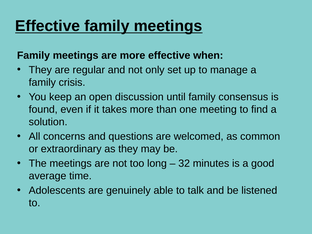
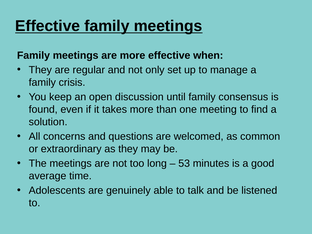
32: 32 -> 53
